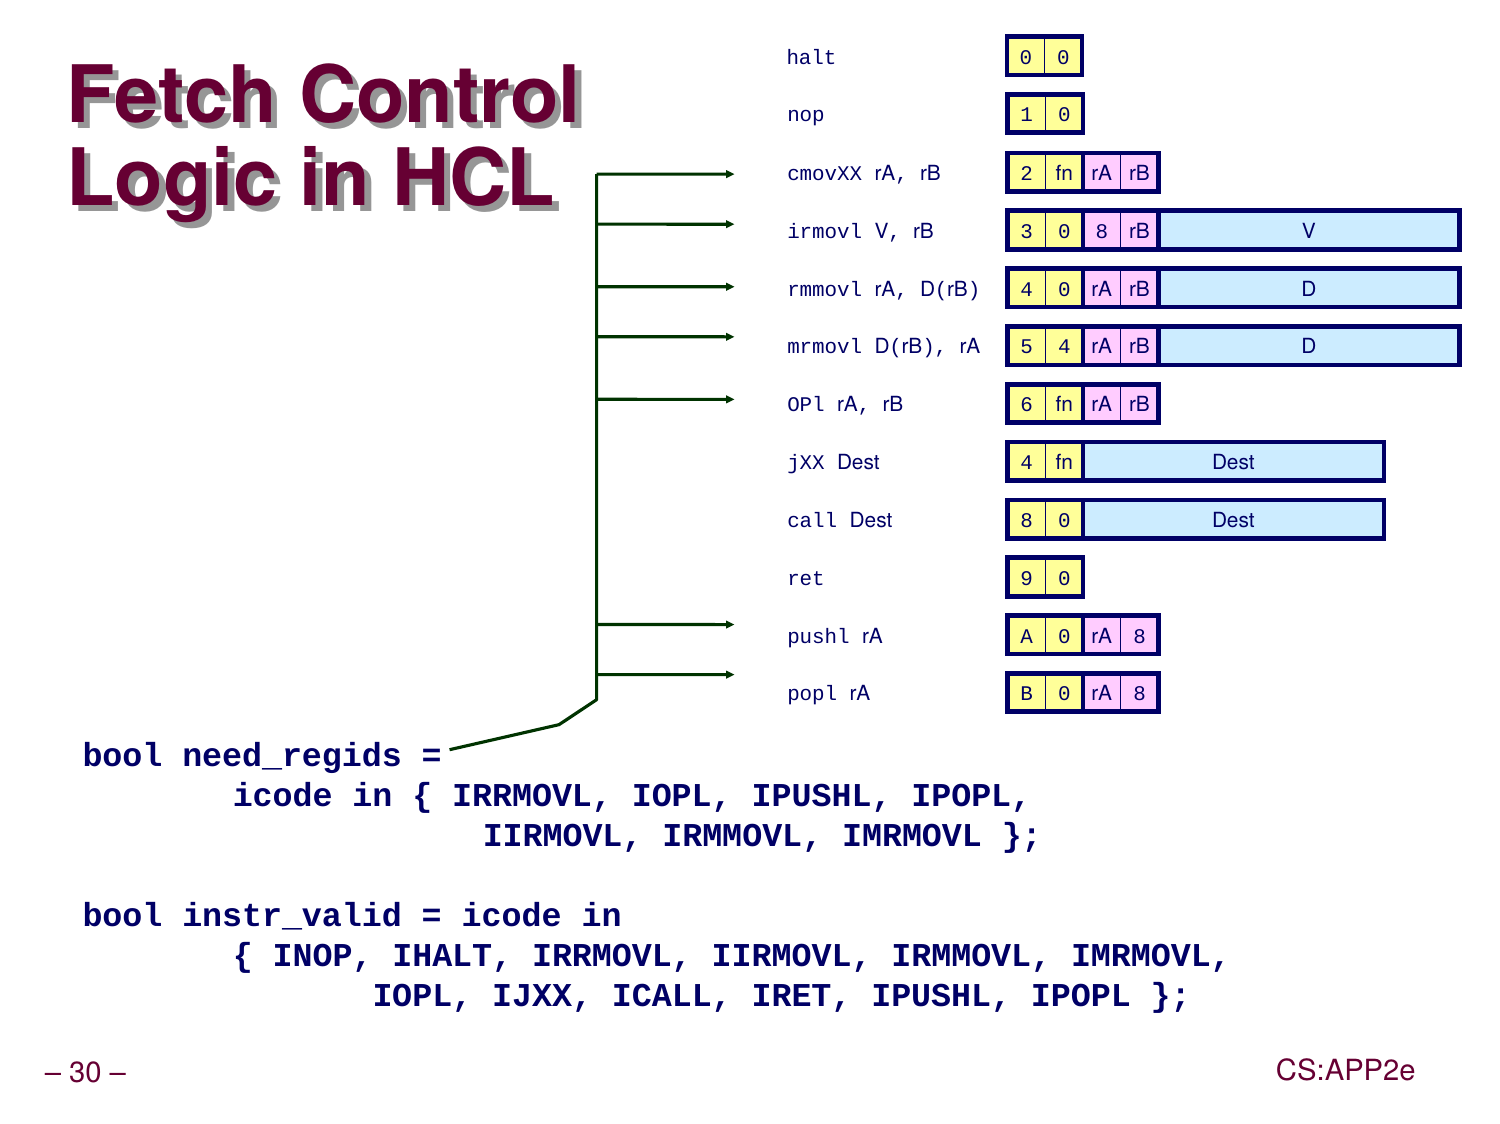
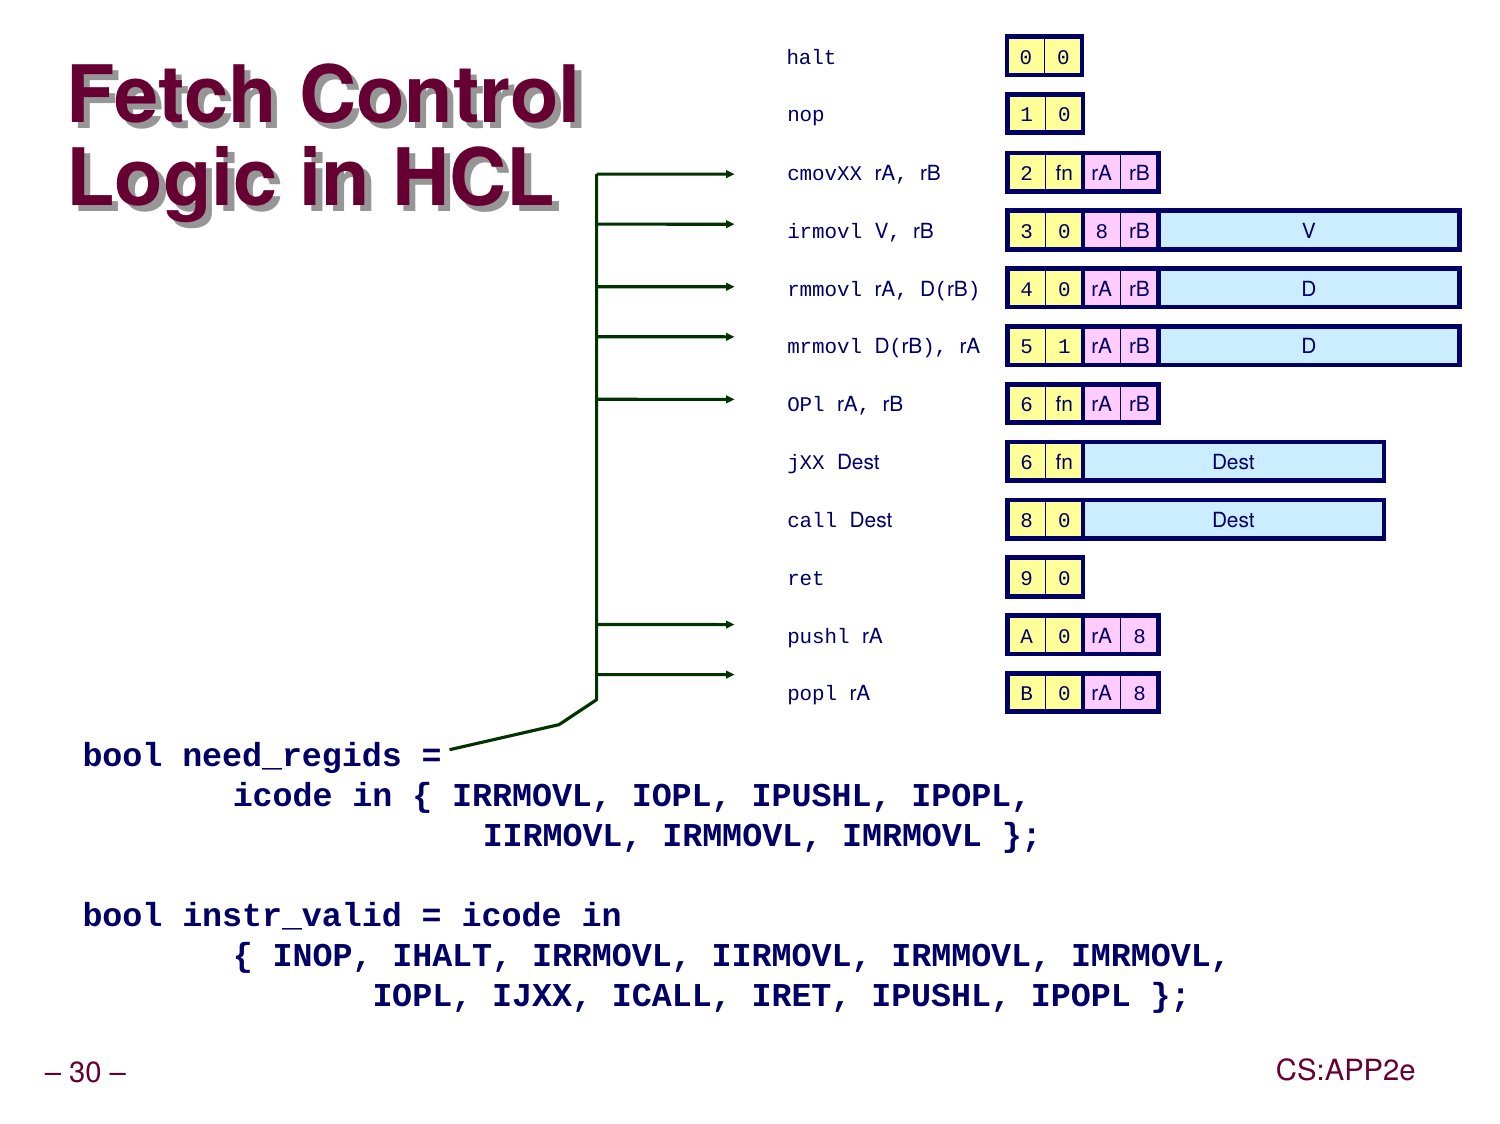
5 4: 4 -> 1
Dest 4: 4 -> 6
